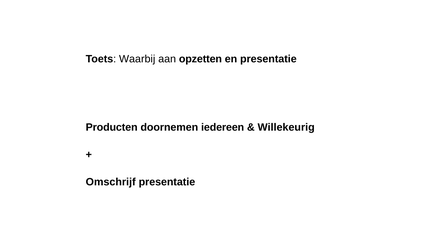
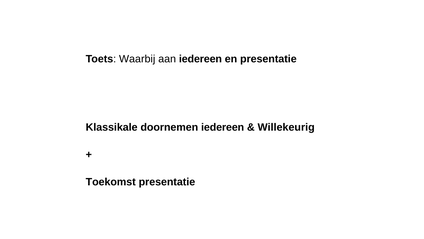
aan opzetten: opzetten -> iedereen
Producten: Producten -> Klassikale
Omschrijf: Omschrijf -> Toekomst
